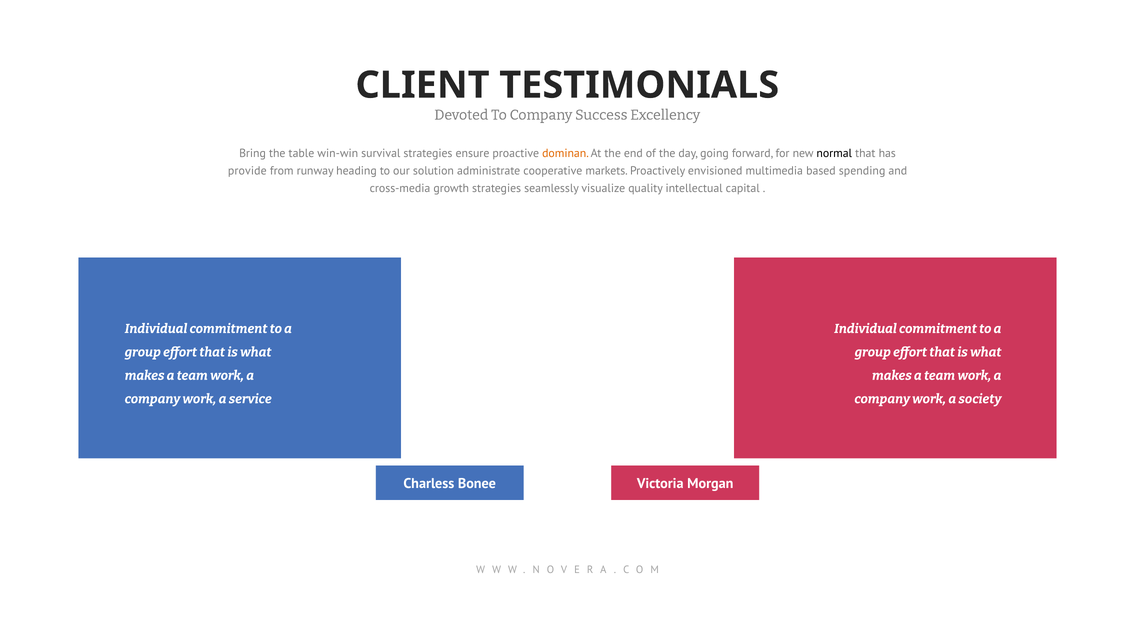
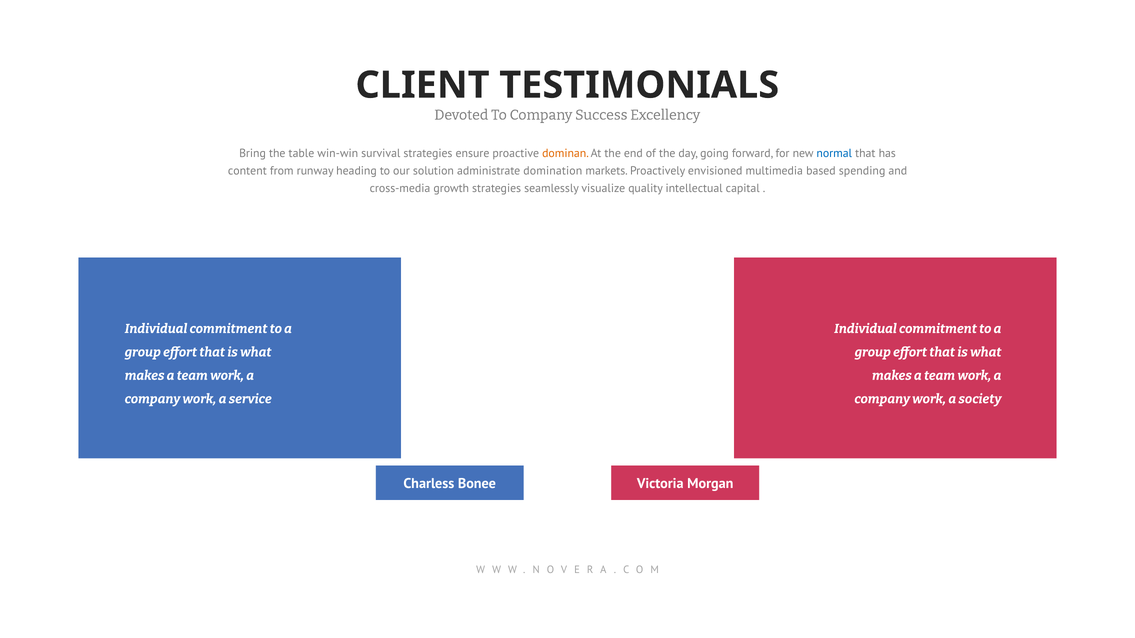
normal colour: black -> blue
provide: provide -> content
cooperative: cooperative -> domination
